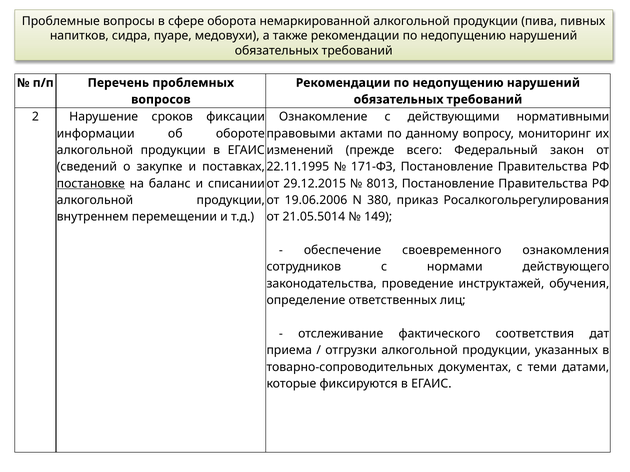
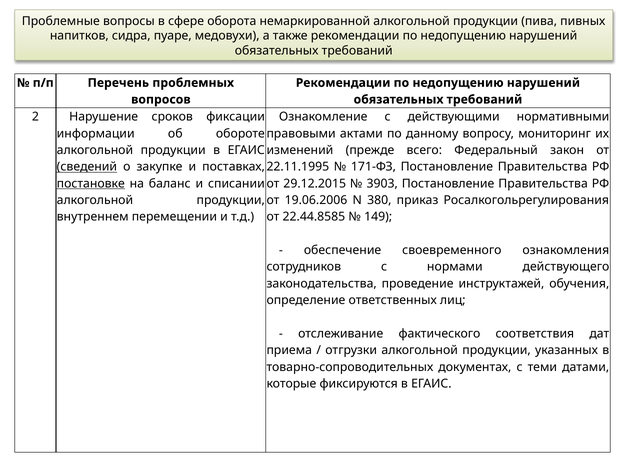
сведений underline: none -> present
8013: 8013 -> 3903
21.05.5014: 21.05.5014 -> 22.44.8585
